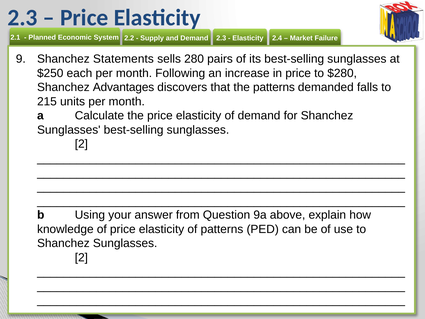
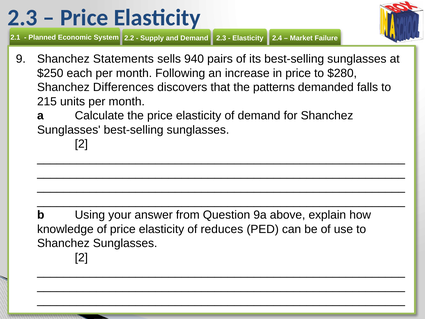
280: 280 -> 940
Advantages: Advantages -> Differences
of patterns: patterns -> reduces
